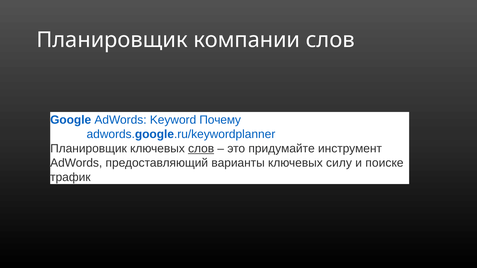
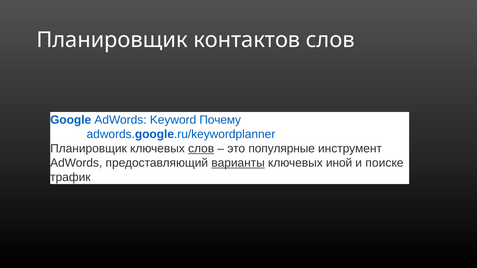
компании: компании -> контактов
придумайте: придумайте -> популярные
варианты underline: none -> present
силу: силу -> иной
